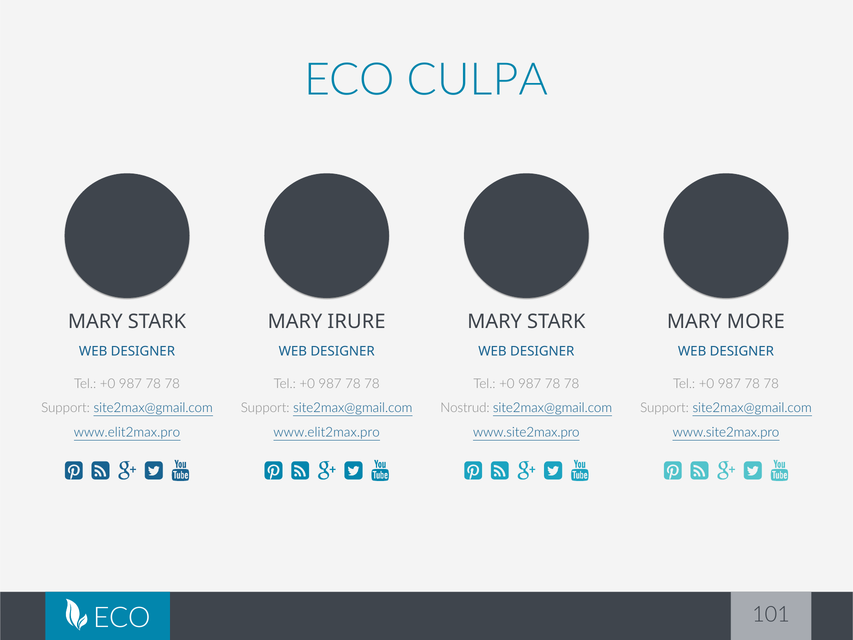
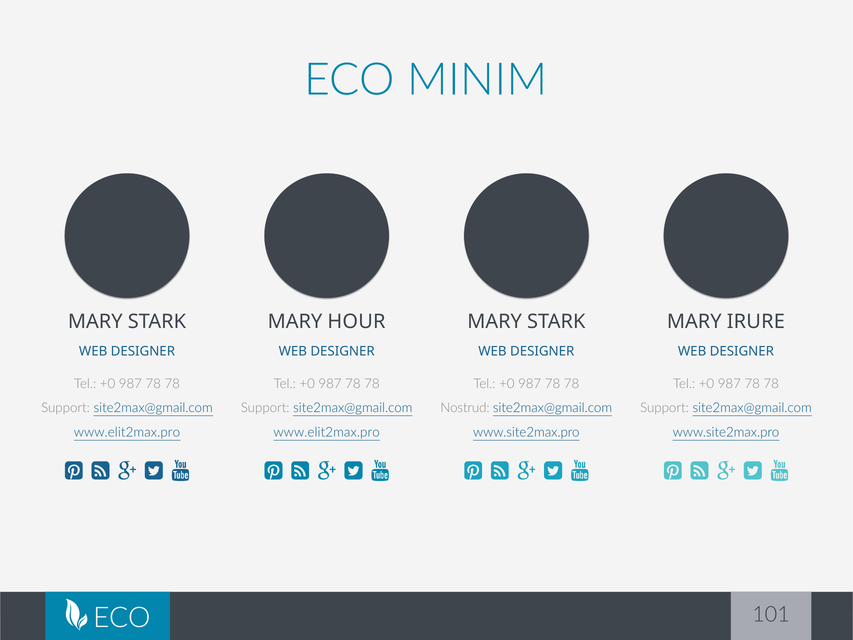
CULPA: CULPA -> MINIM
IRURE: IRURE -> HOUR
MORE: MORE -> IRURE
